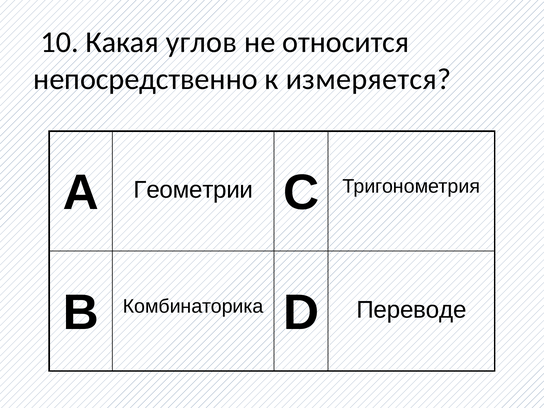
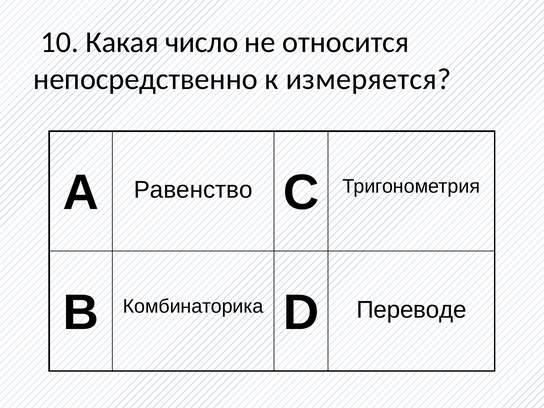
углов: углов -> число
Геометрии: Геометрии -> Равенство
